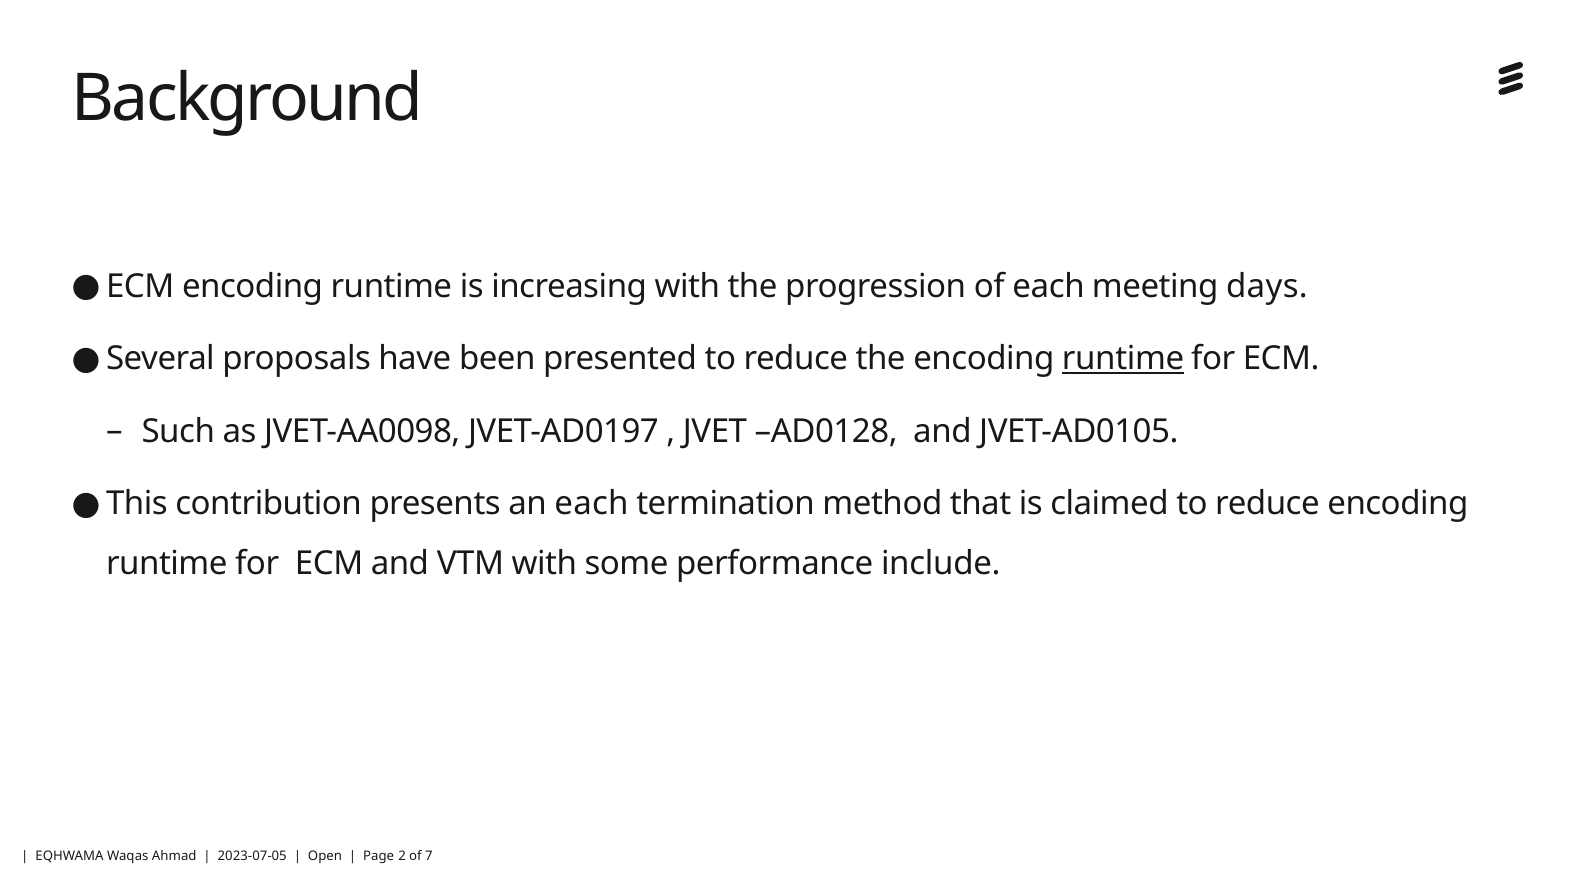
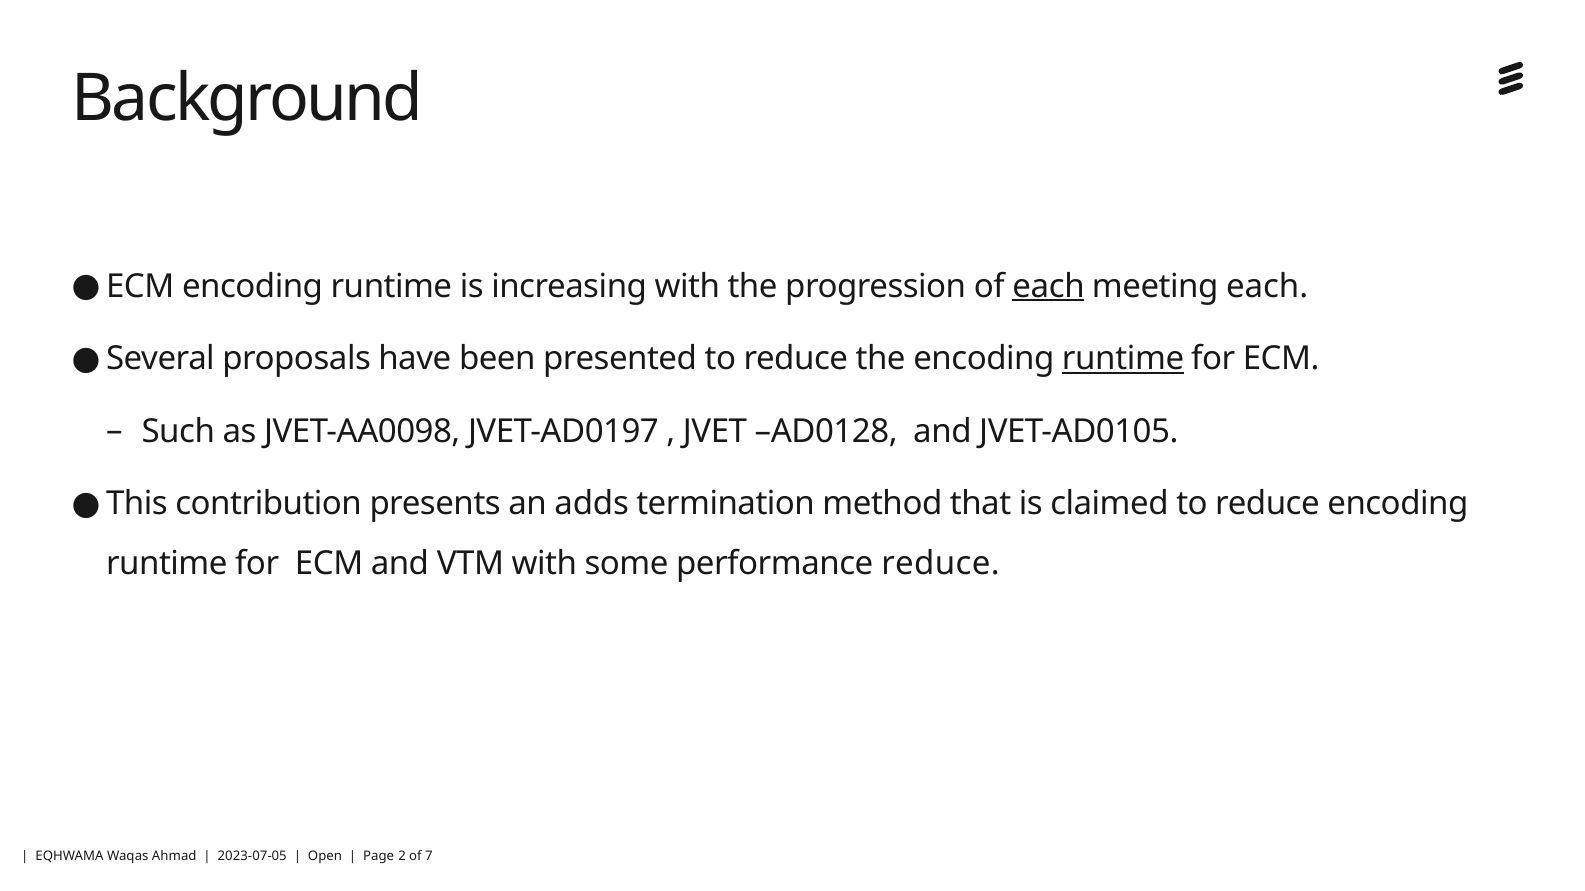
each at (1049, 286) underline: none -> present
meeting days: days -> each
an each: each -> adds
performance include: include -> reduce
